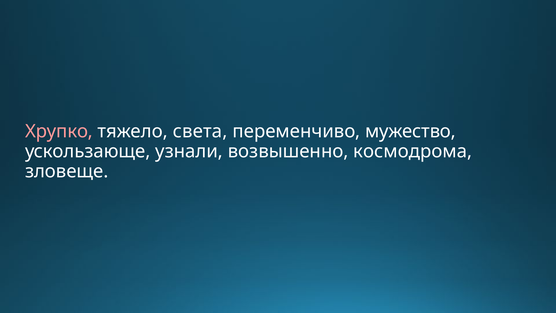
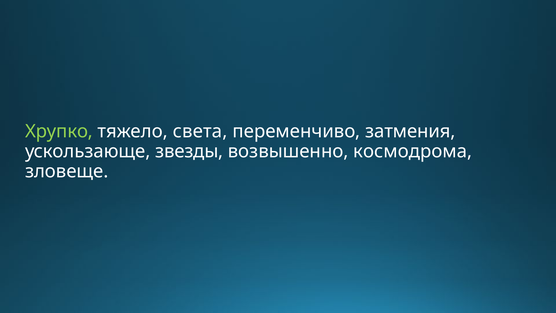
Хрупко colour: pink -> light green
мужество: мужество -> затмения
узнали: узнали -> звезды
